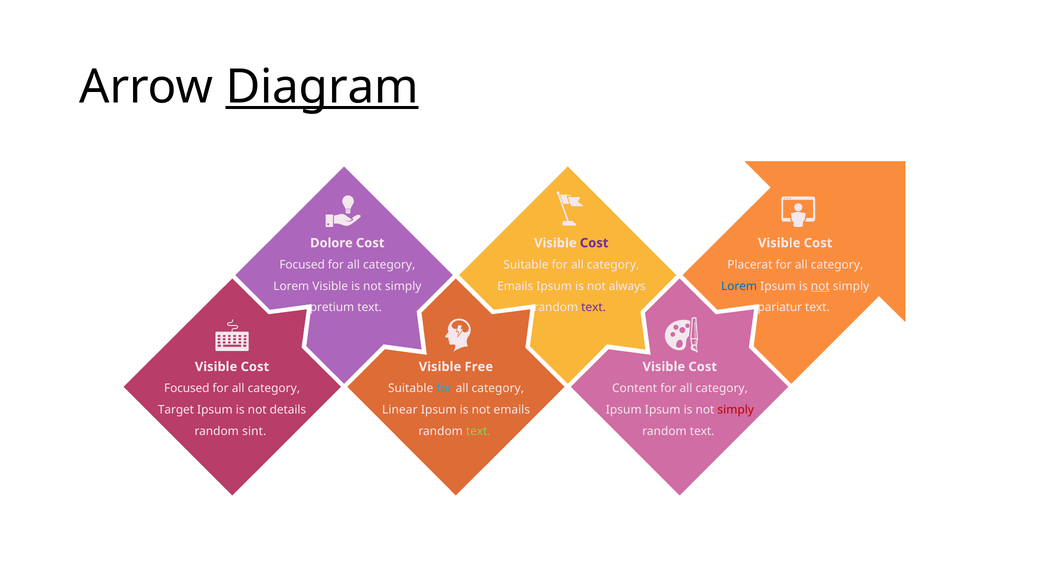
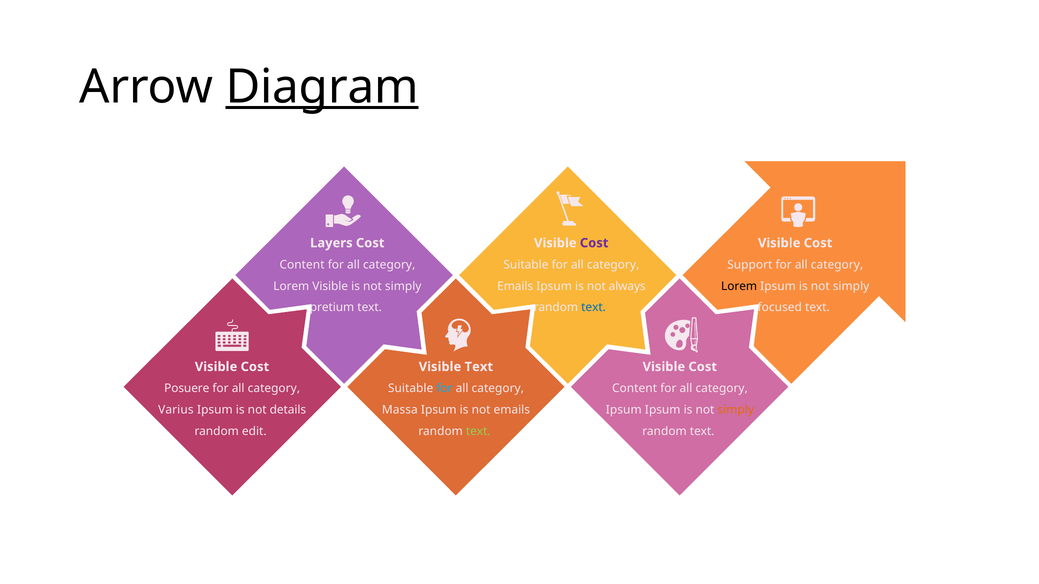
Dolore: Dolore -> Layers
Focused at (302, 265): Focused -> Content
Placerat: Placerat -> Support
Lorem at (739, 286) colour: blue -> black
not at (820, 286) underline: present -> none
text at (594, 308) colour: purple -> blue
pariatur: pariatur -> focused
Visible Free: Free -> Text
Focused at (187, 389): Focused -> Posuere
Target: Target -> Varius
Linear: Linear -> Massa
simply at (736, 410) colour: red -> orange
sint: sint -> edit
